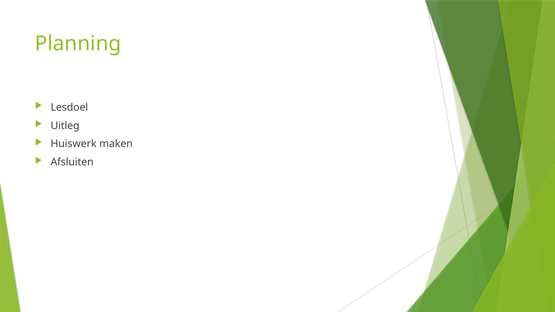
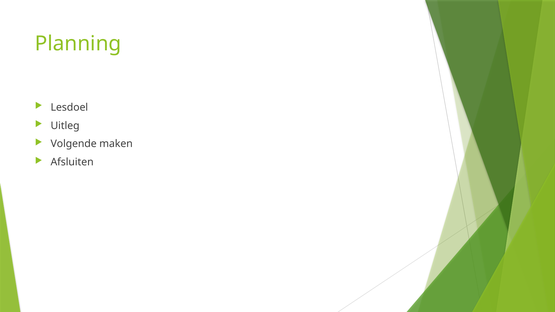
Huiswerk: Huiswerk -> Volgende
